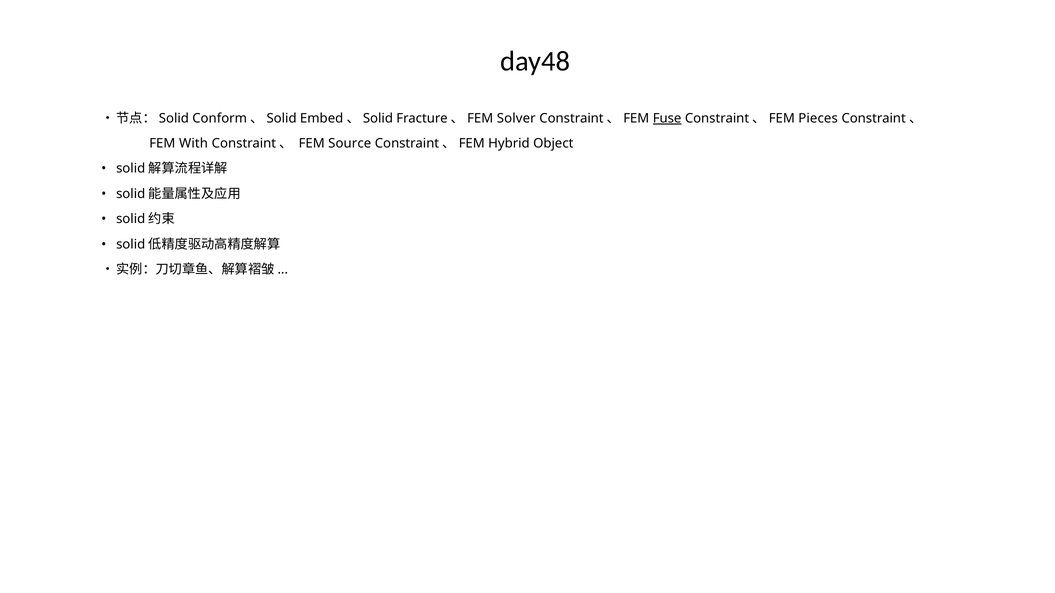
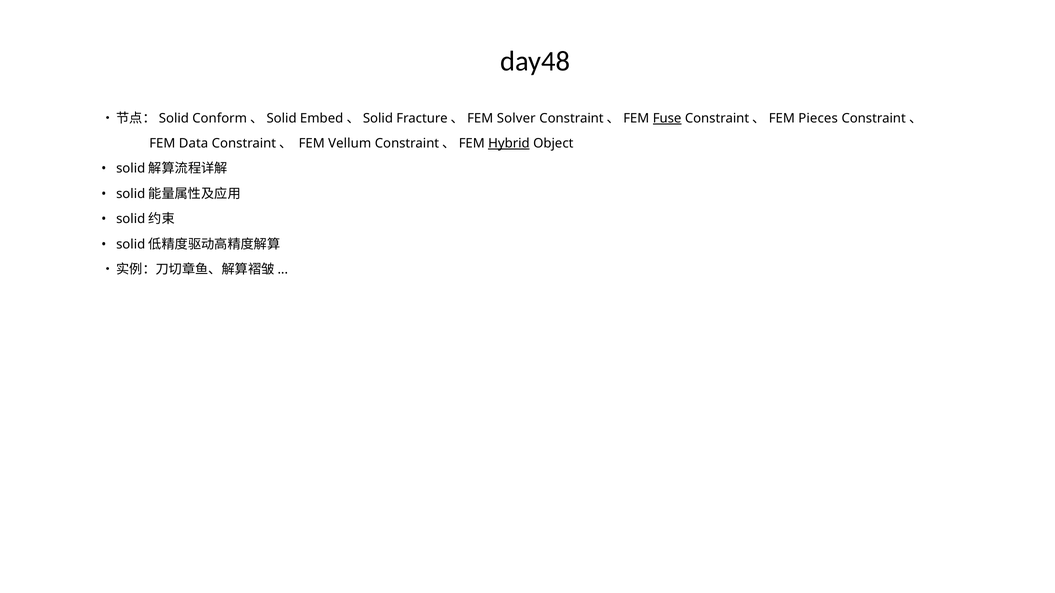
With: With -> Data
Source: Source -> Vellum
Hybrid underline: none -> present
